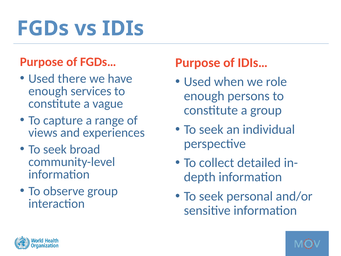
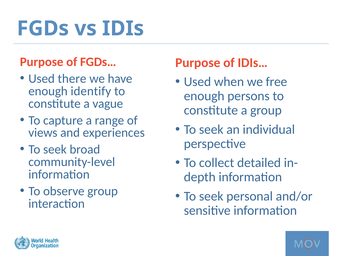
role: role -> free
services: services -> identify
